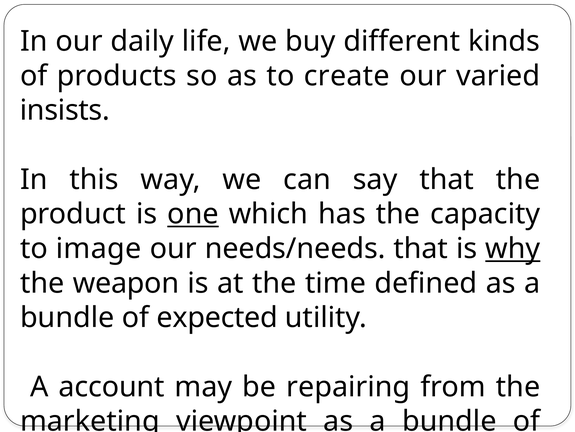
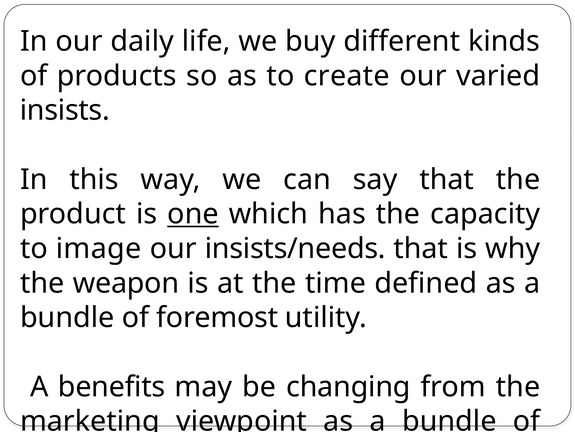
needs/needs: needs/needs -> insists/needs
why underline: present -> none
expected: expected -> foremost
A account: account -> benefits
repairing: repairing -> changing
